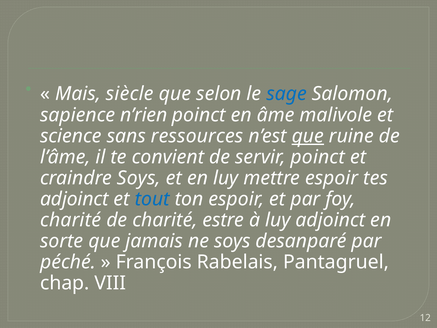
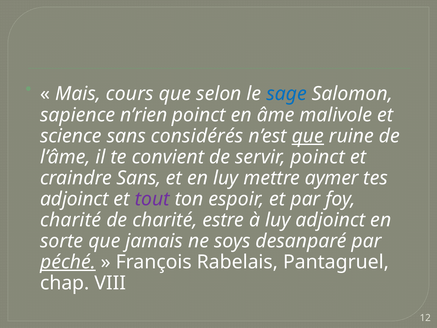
siècle: siècle -> cours
ressources: ressources -> considérés
craindre Soys: Soys -> Sans
mettre espoir: espoir -> aymer
tout colour: blue -> purple
péché underline: none -> present
